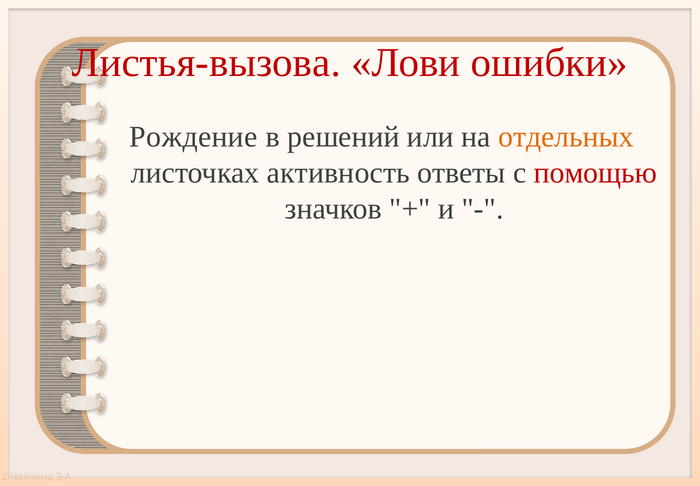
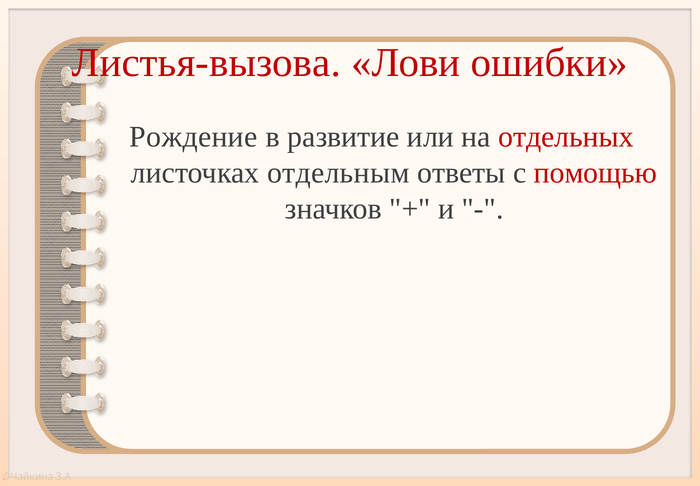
решений: решений -> развитие
отдельных colour: orange -> red
активность: активность -> отдельным
